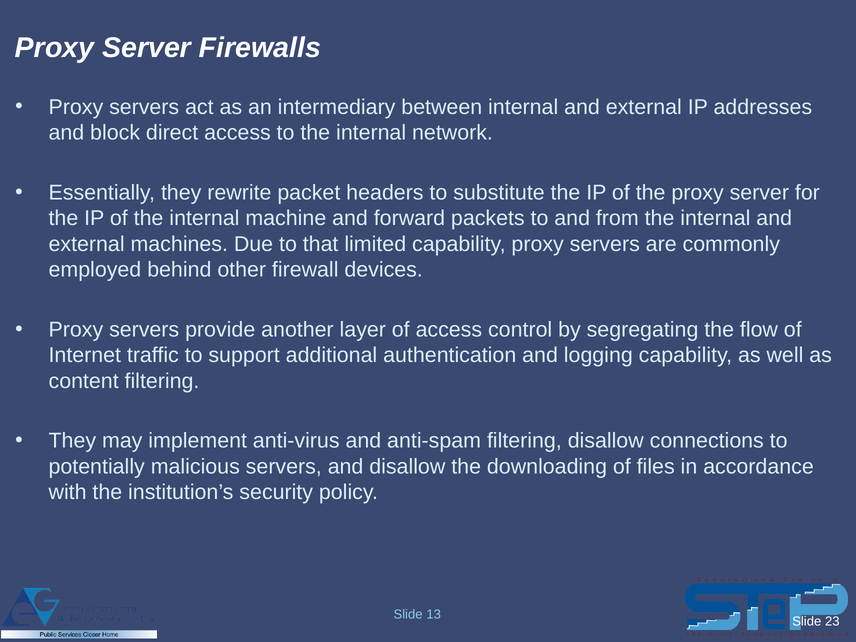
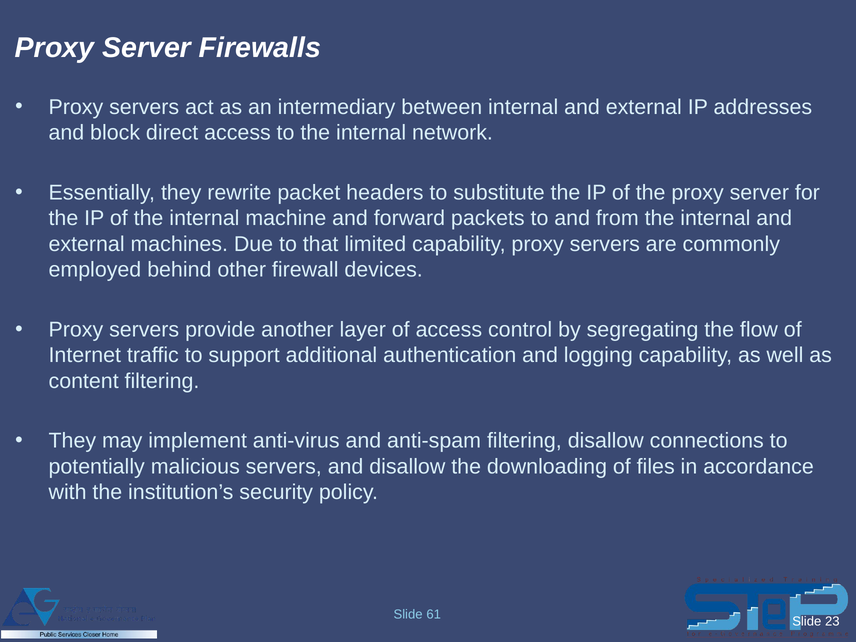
13: 13 -> 61
